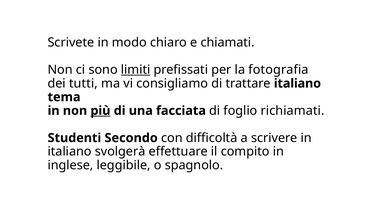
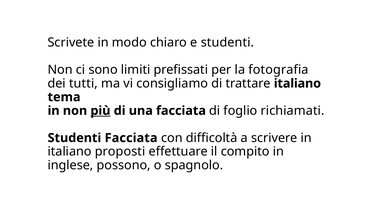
e chiamati: chiamati -> studenti
limiti underline: present -> none
Studenti Secondo: Secondo -> Facciata
svolgerà: svolgerà -> proposti
leggibile: leggibile -> possono
